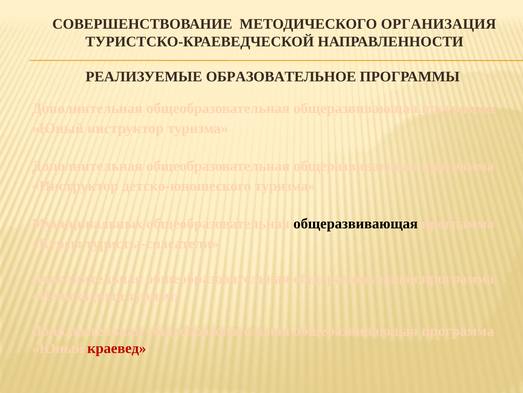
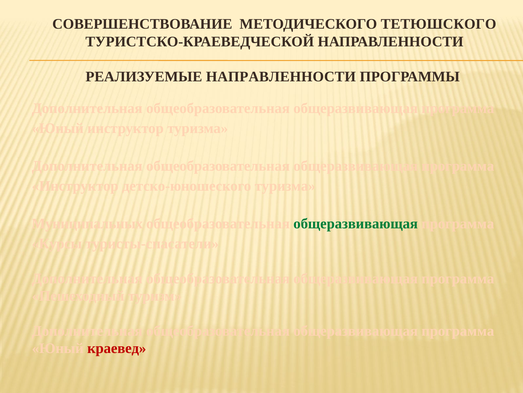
ОРГАНИЗАЦИЯ: ОРГАНИЗАЦИЯ -> ТЕТЮШСКОГО
РЕАЛИЗУЕМЫЕ ОБРАЗОВАТЕЛЬНОЕ: ОБРАЗОВАТЕЛЬНОЕ -> НАПРАВЛЕННОСТИ
общеразвивающая at (356, 223) colour: black -> green
